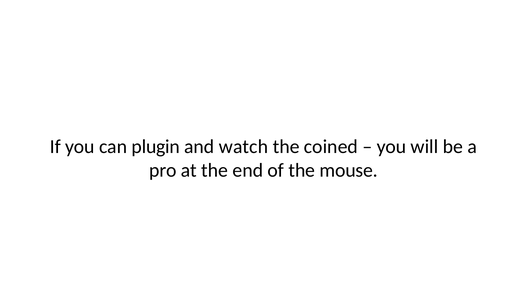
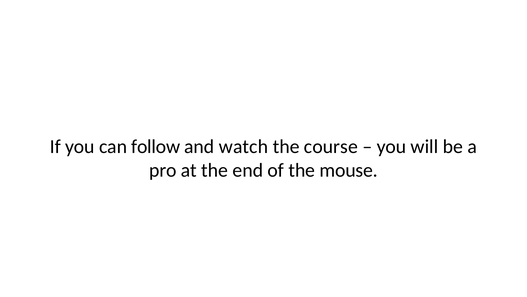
plugin: plugin -> follow
coined: coined -> course
